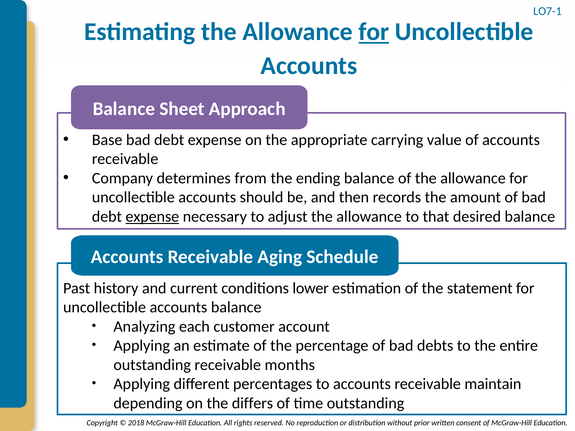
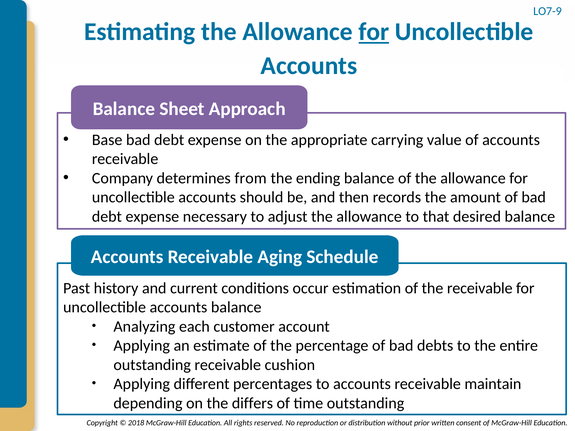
LO7-1: LO7-1 -> LO7-9
expense at (152, 217) underline: present -> none
lower: lower -> occur
the statement: statement -> receivable
months: months -> cushion
